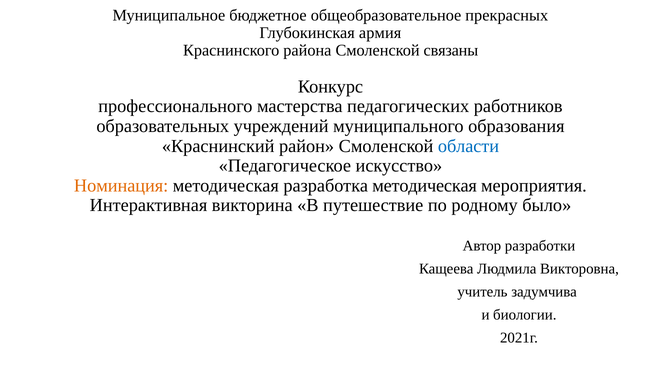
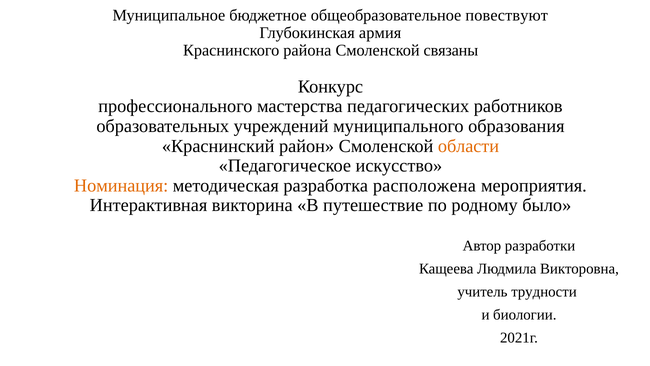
прекрасных: прекрасных -> повествуют
области colour: blue -> orange
разработка методическая: методическая -> расположена
задумчива: задумчива -> трудности
